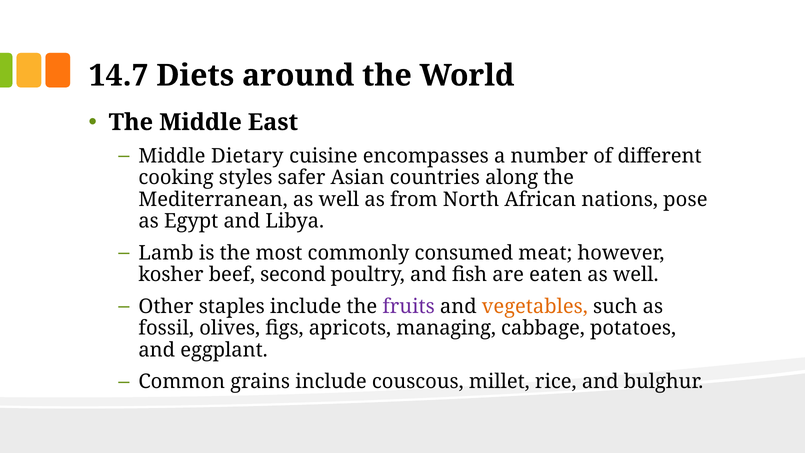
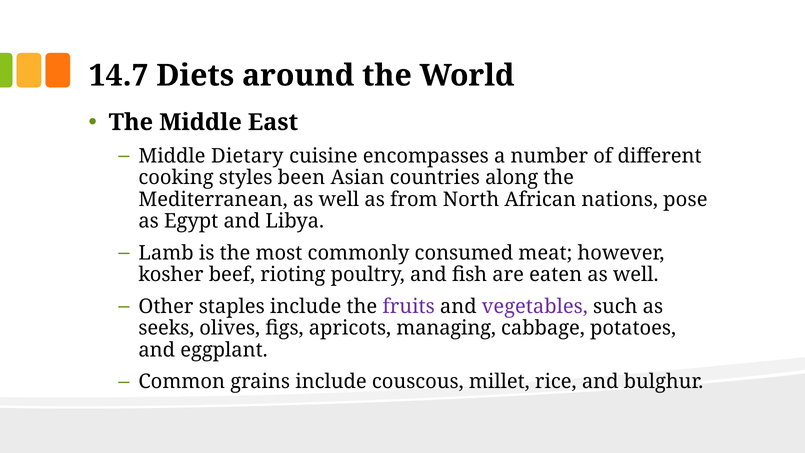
safer: safer -> been
second: second -> rioting
vegetables colour: orange -> purple
fossil: fossil -> seeks
